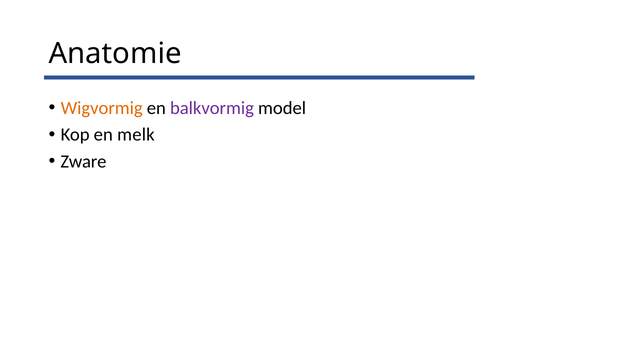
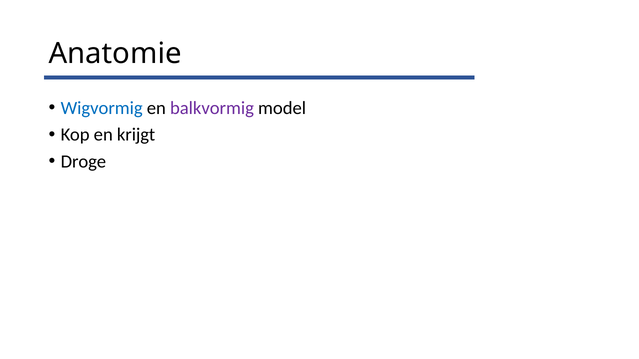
Wigvormig colour: orange -> blue
melk: melk -> krijgt
Zware: Zware -> Droge
